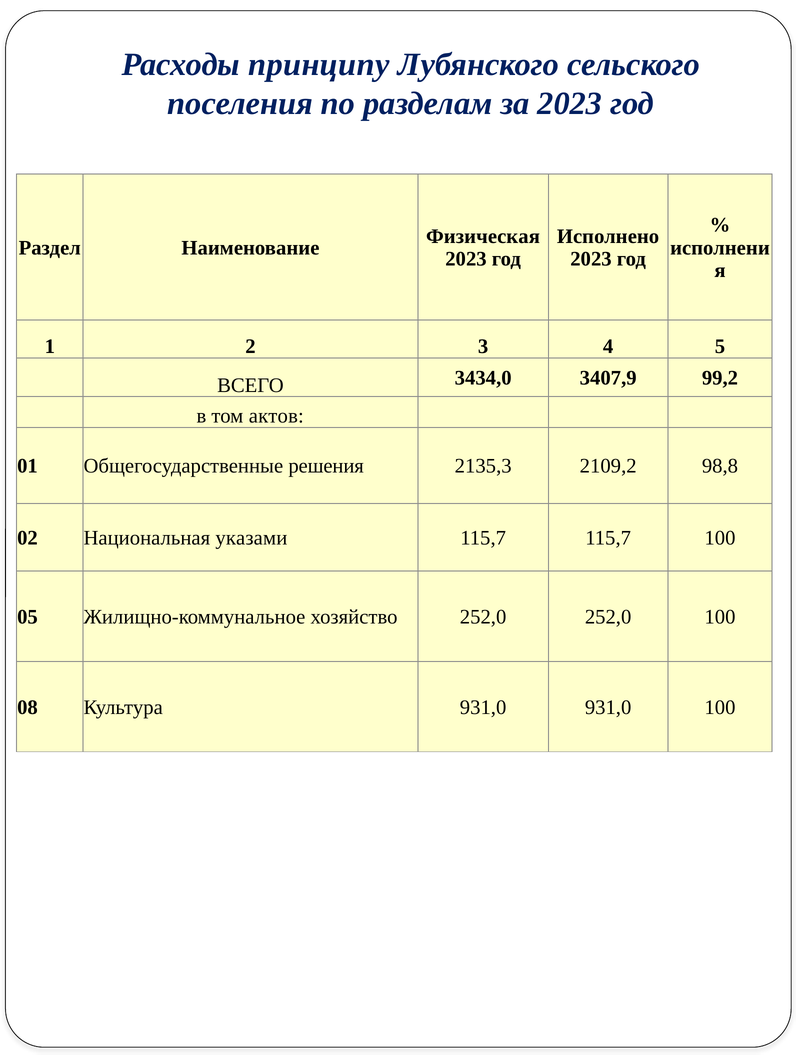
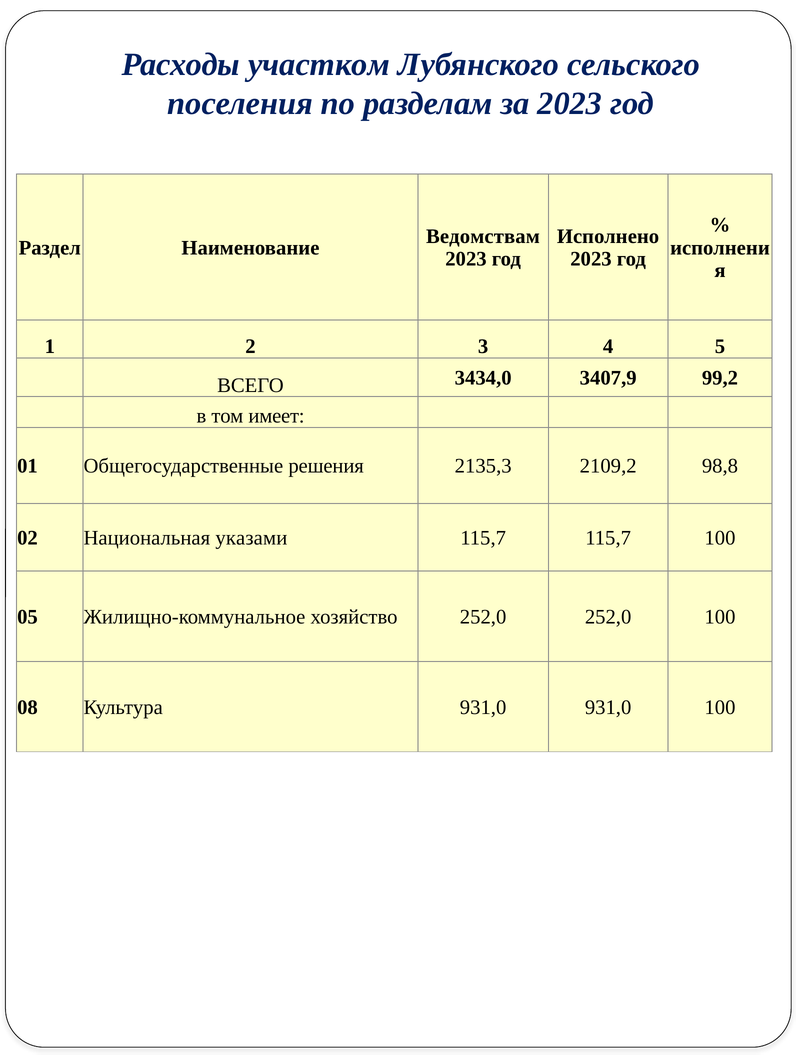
принципу: принципу -> участком
Физическая: Физическая -> Ведомствам
актов: актов -> имеет
